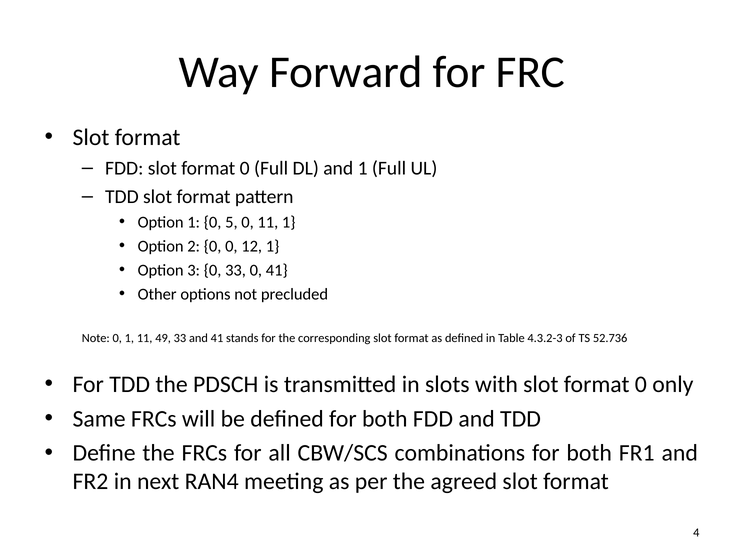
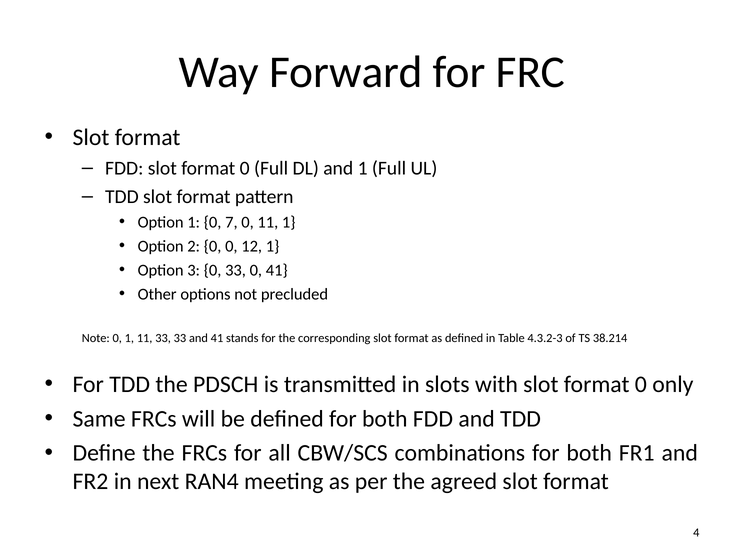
5: 5 -> 7
11 49: 49 -> 33
52.736: 52.736 -> 38.214
